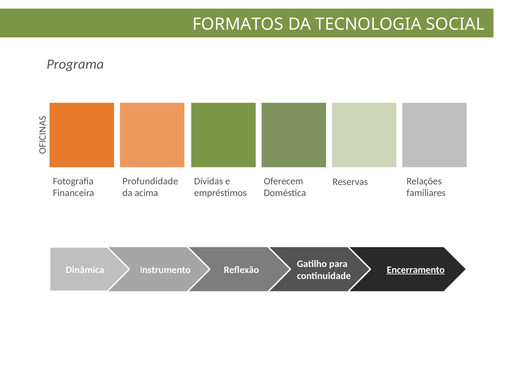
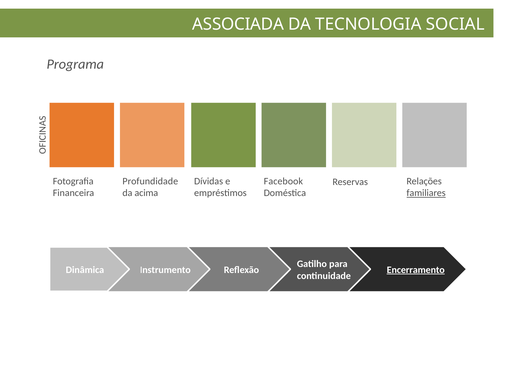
FORMATOS: FORMATOS -> ASSOCIADA
Oferecem: Oferecem -> Facebook
familiares underline: none -> present
